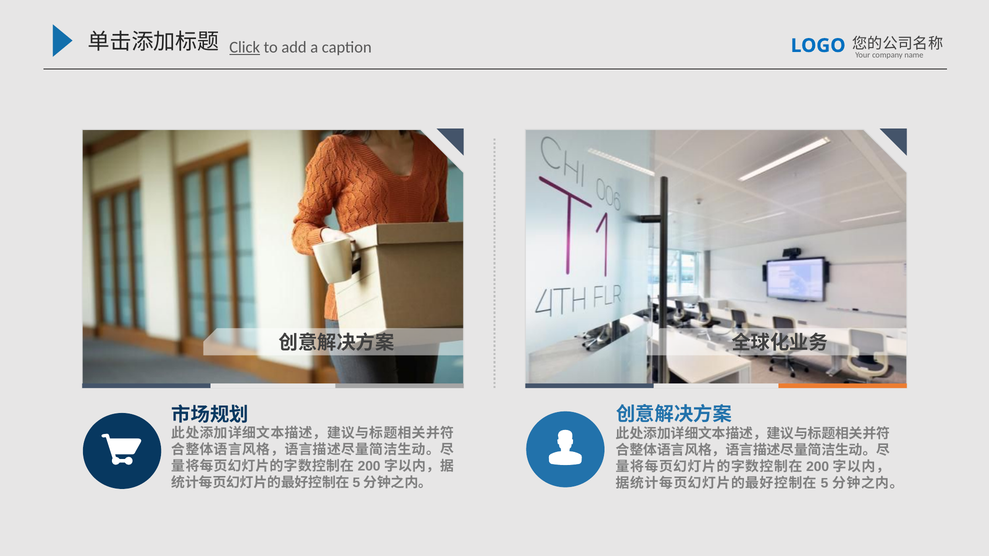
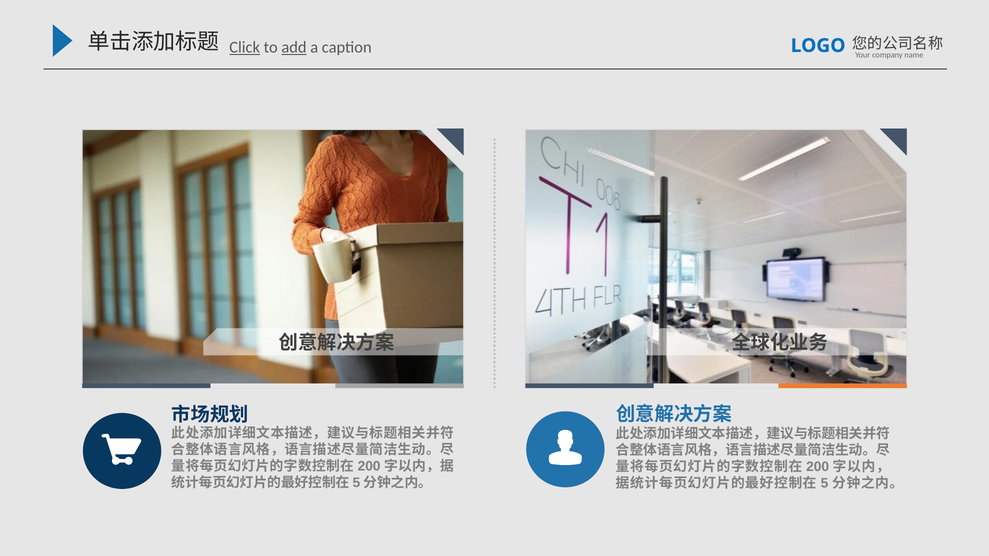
add underline: none -> present
